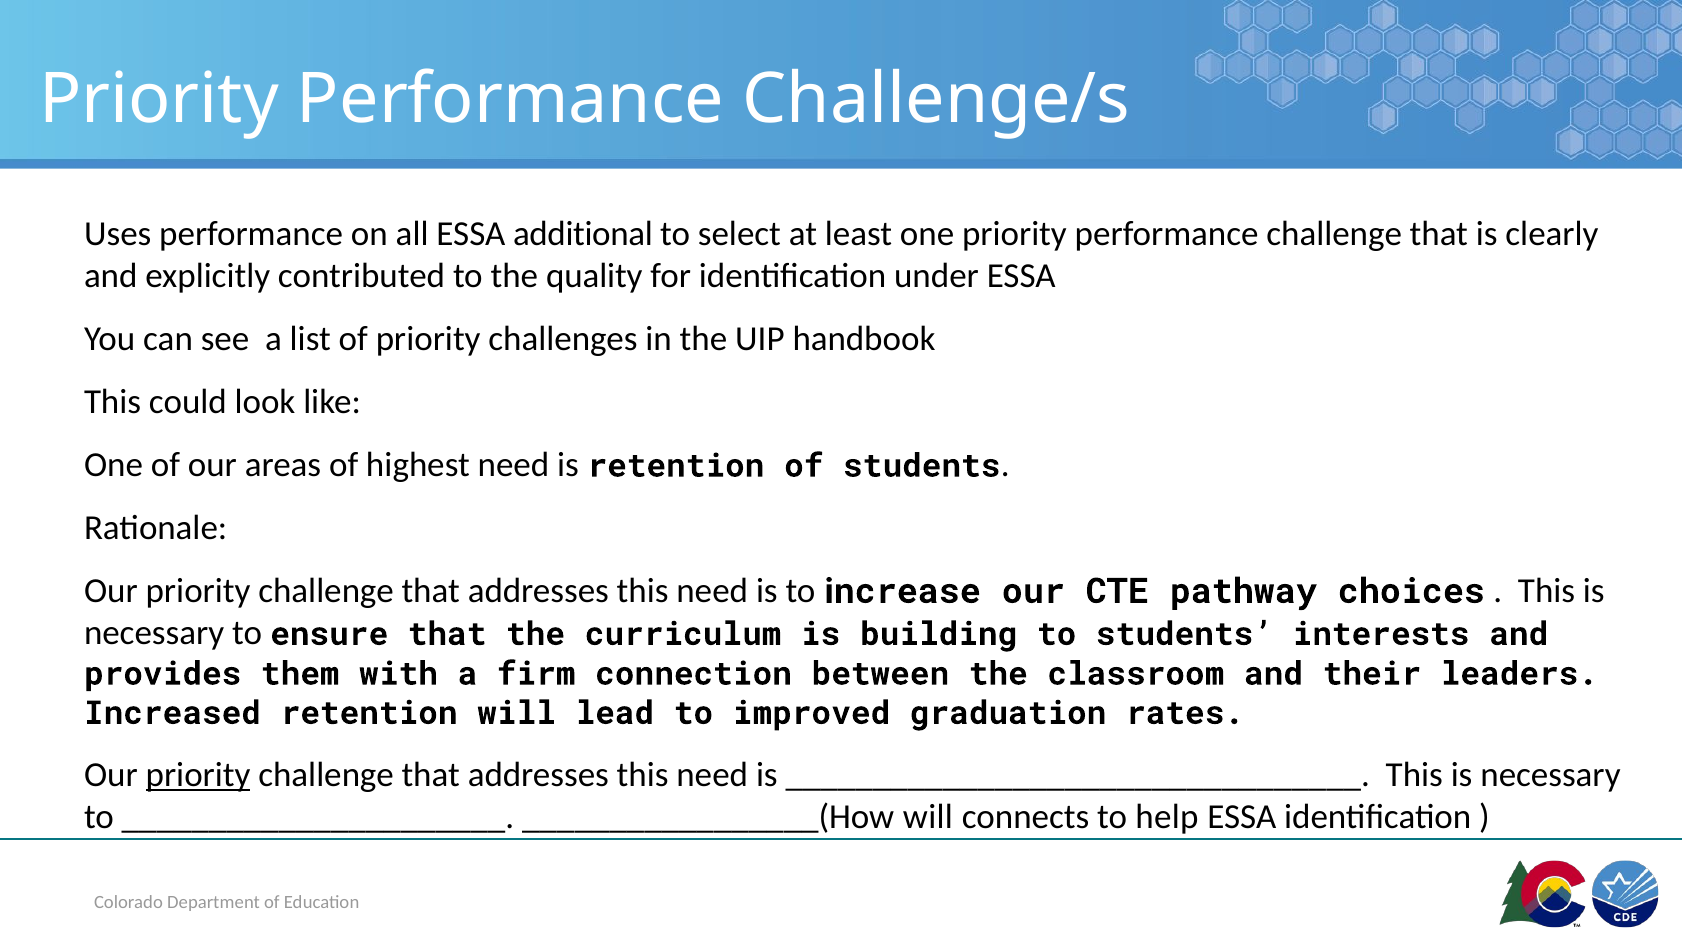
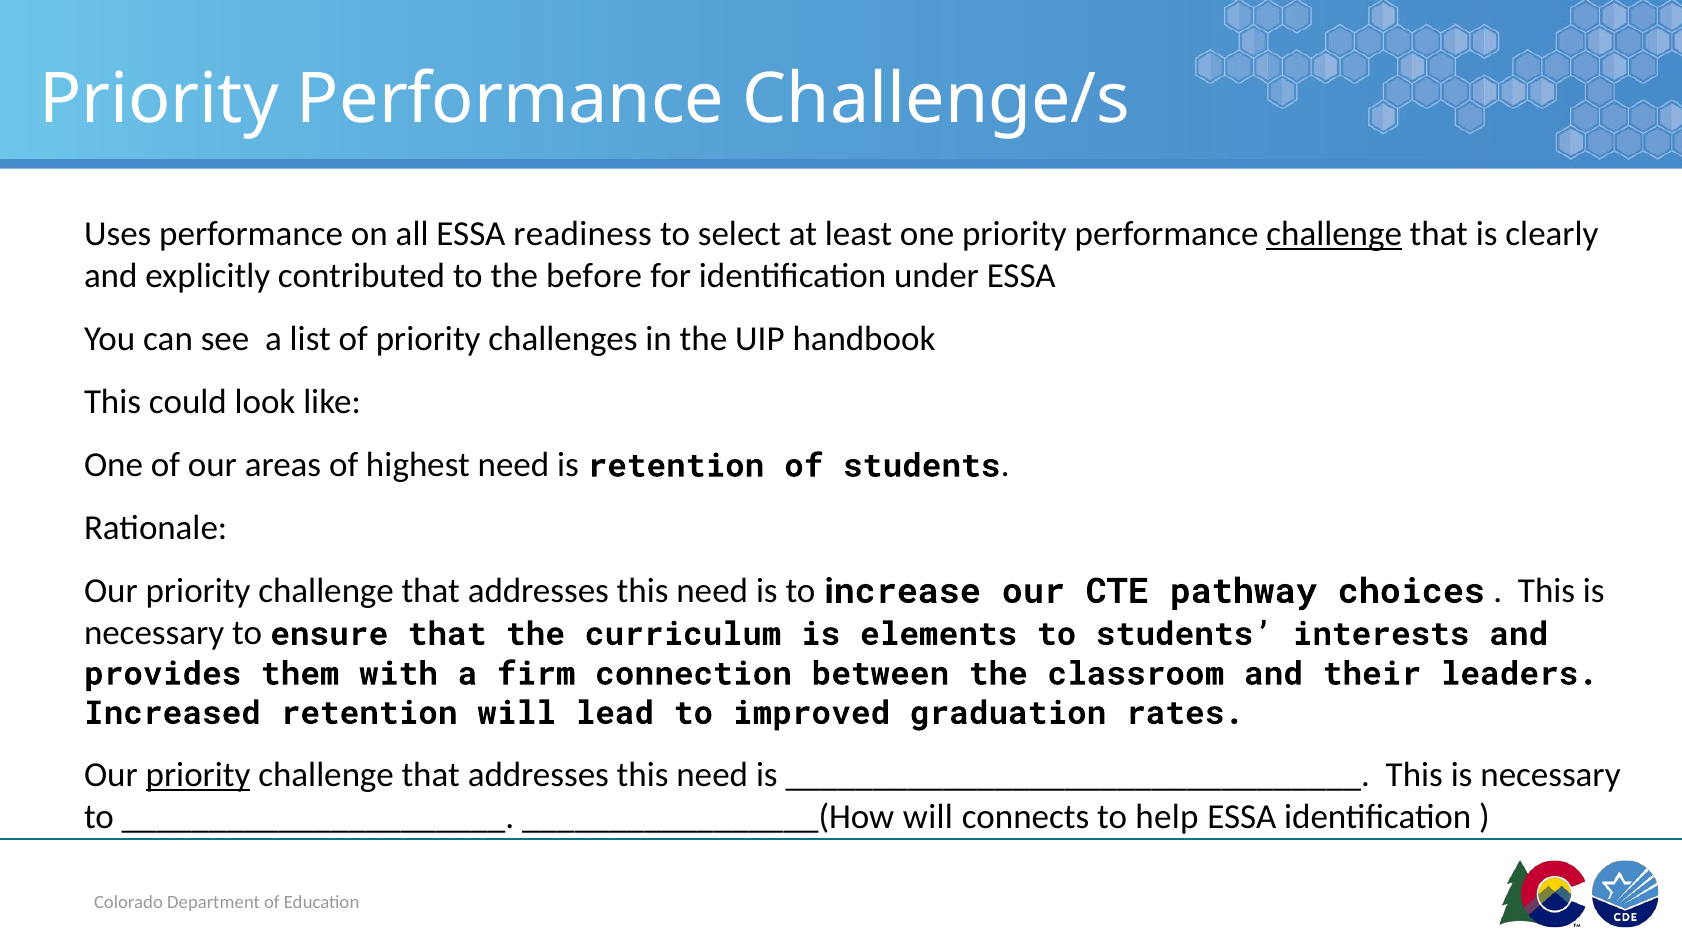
additional: additional -> readiness
challenge at (1334, 234) underline: none -> present
quality: quality -> before
building: building -> elements
